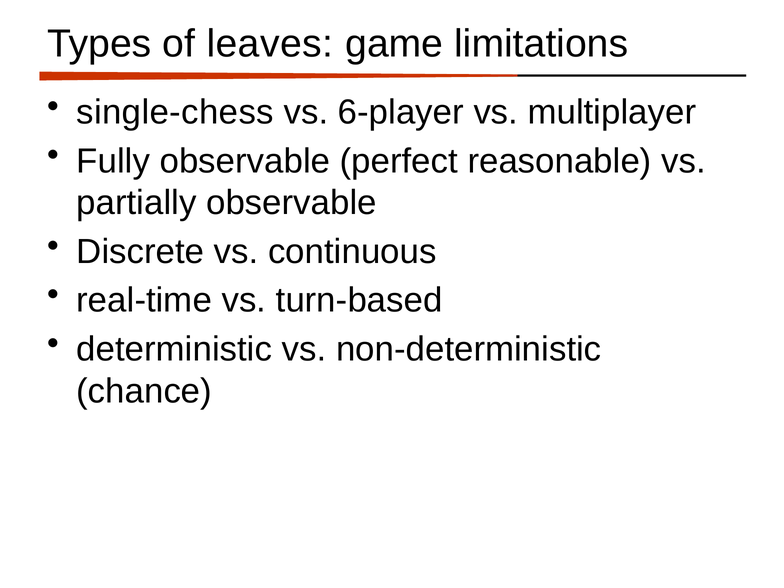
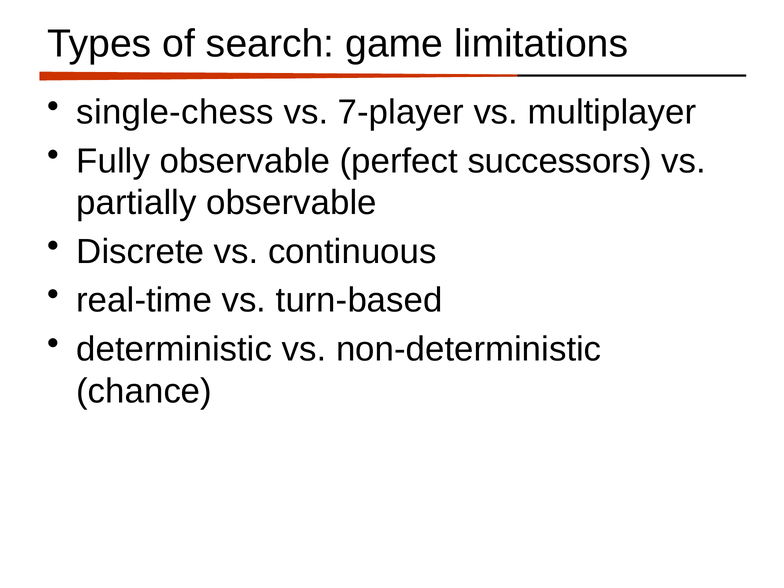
leaves: leaves -> search
6-player: 6-player -> 7-player
reasonable: reasonable -> successors
